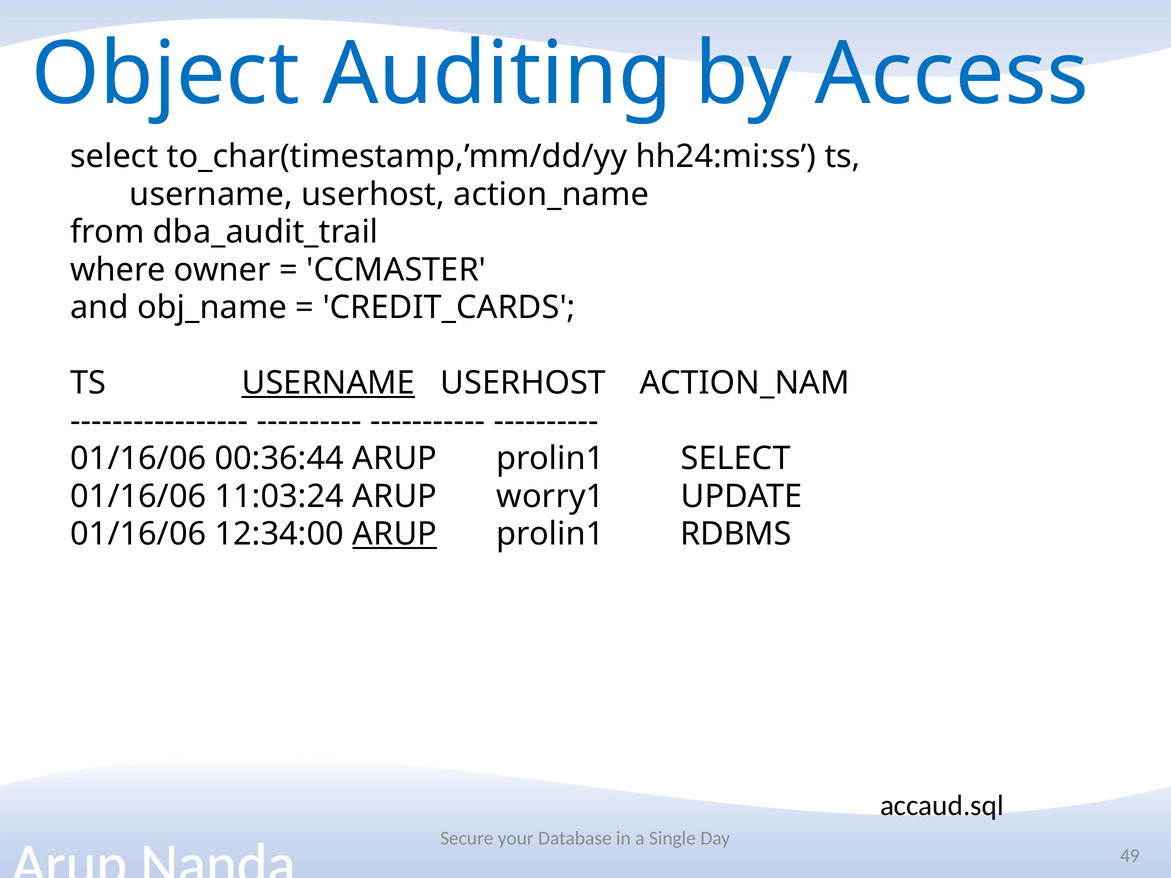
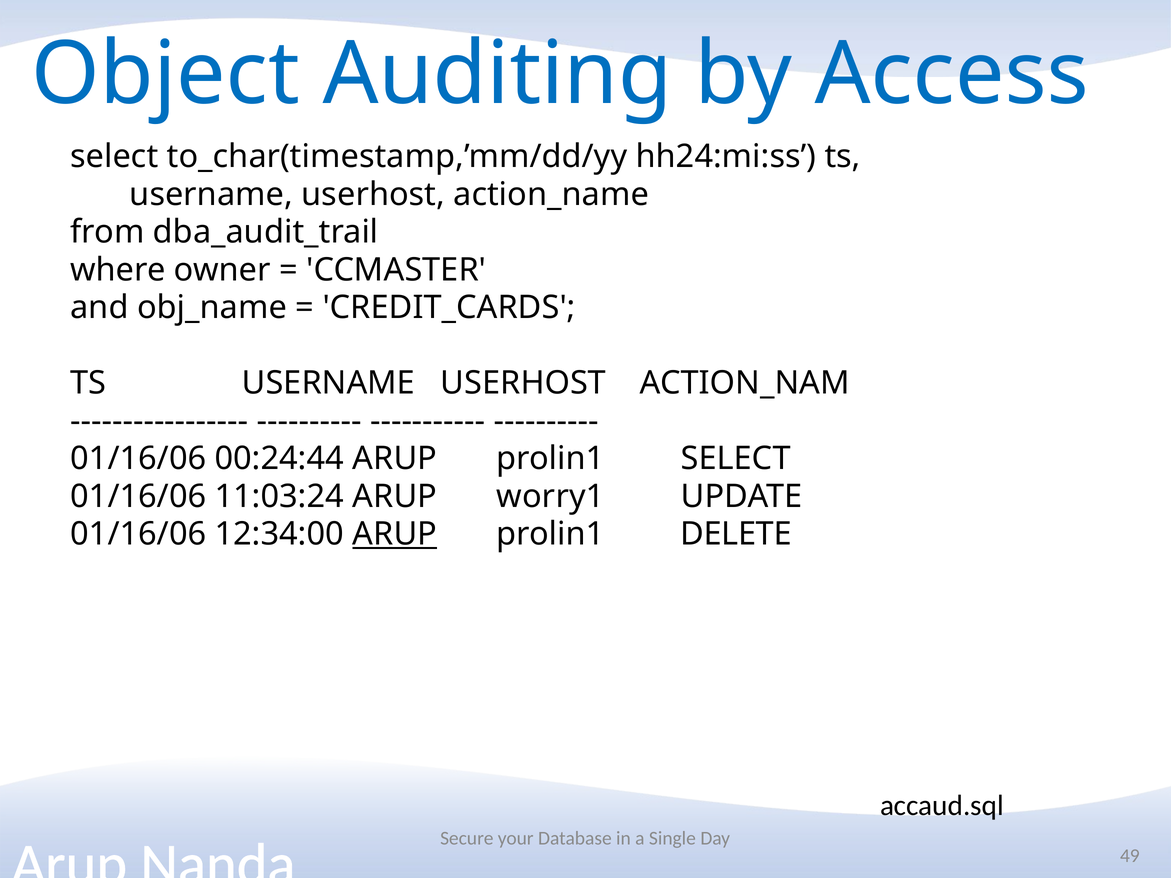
USERNAME at (328, 383) underline: present -> none
00:36:44: 00:36:44 -> 00:24:44
RDBMS: RDBMS -> DELETE
